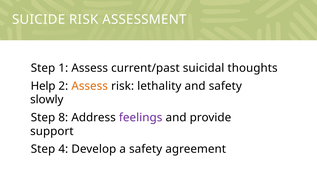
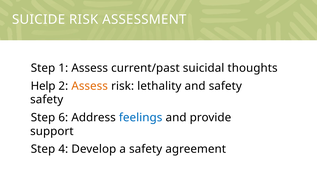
slowly at (47, 100): slowly -> safety
8: 8 -> 6
feelings colour: purple -> blue
